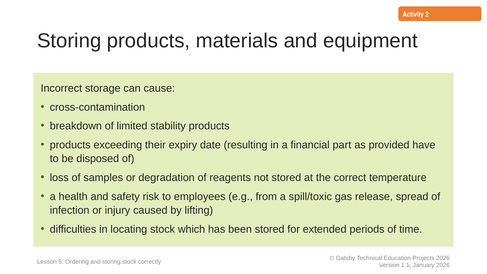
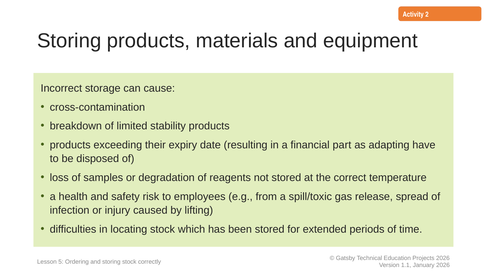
provided: provided -> adapting
